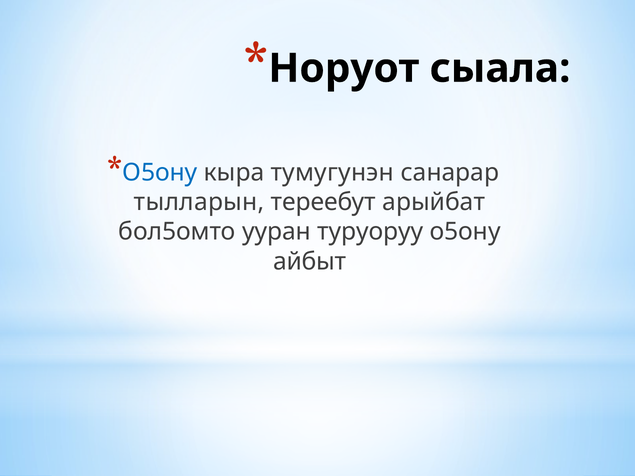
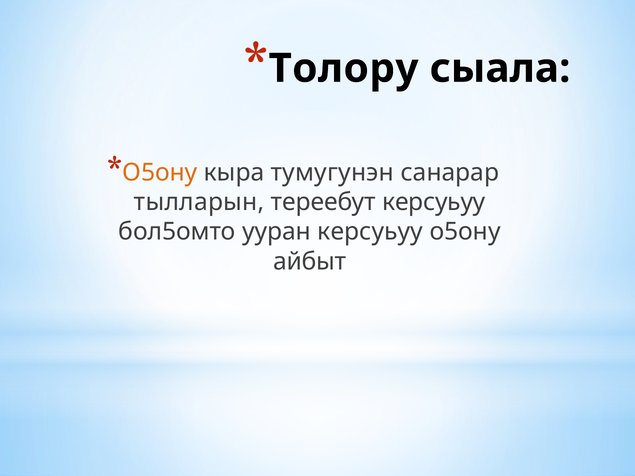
Норуот: Норуот -> Толору
О5ону at (160, 173) colour: blue -> orange
тереебут арыйбат: арыйбат -> керсуьуу
ууран туруоруу: туруоруу -> керсуьуу
